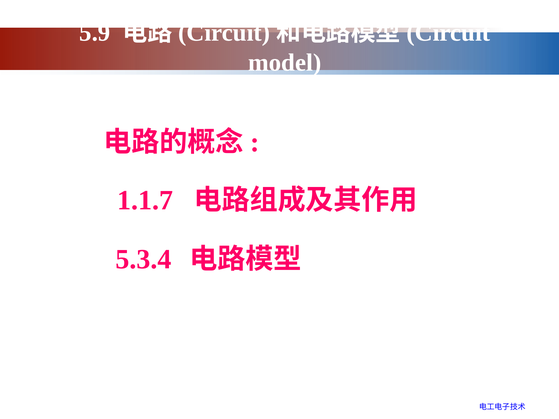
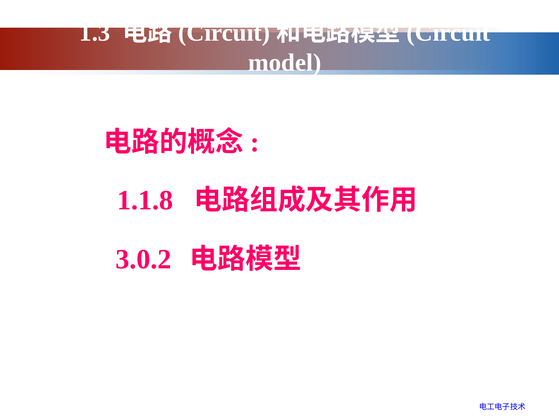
5.9: 5.9 -> 1.3
1.1.7: 1.1.7 -> 1.1.8
5.3.4: 5.3.4 -> 3.0.2
